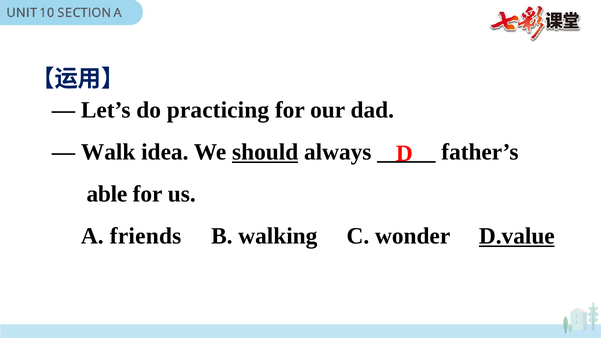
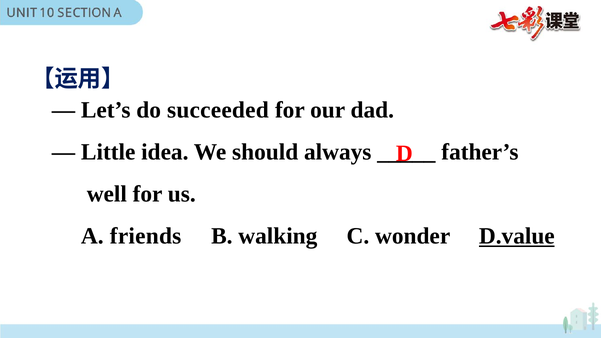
practicing: practicing -> succeeded
Walk: Walk -> Little
should underline: present -> none
able: able -> well
